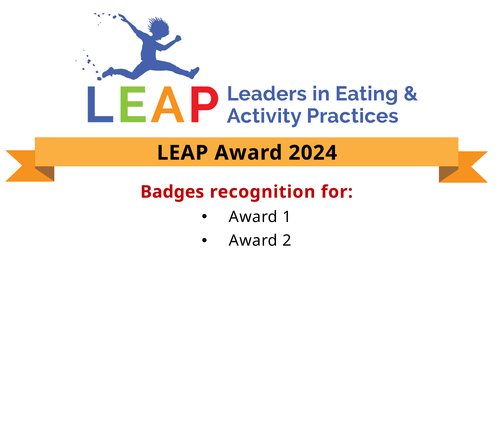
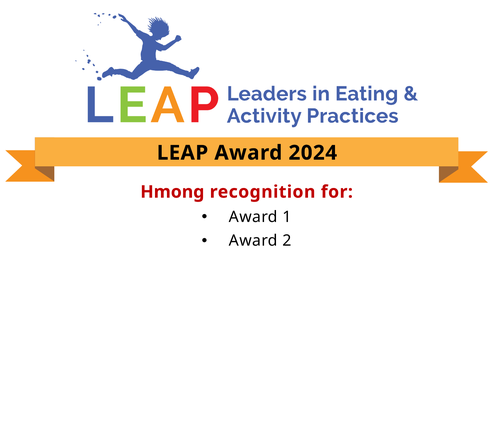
Badges: Badges -> Hmong
